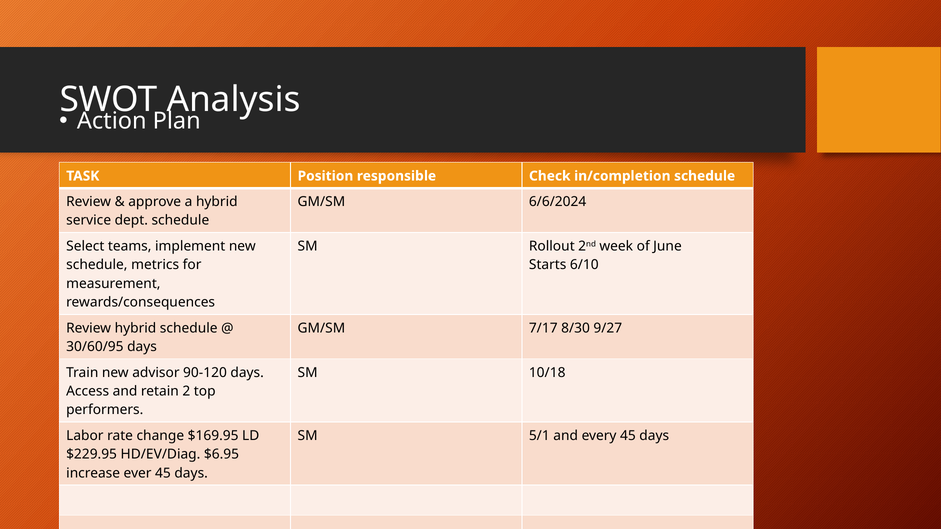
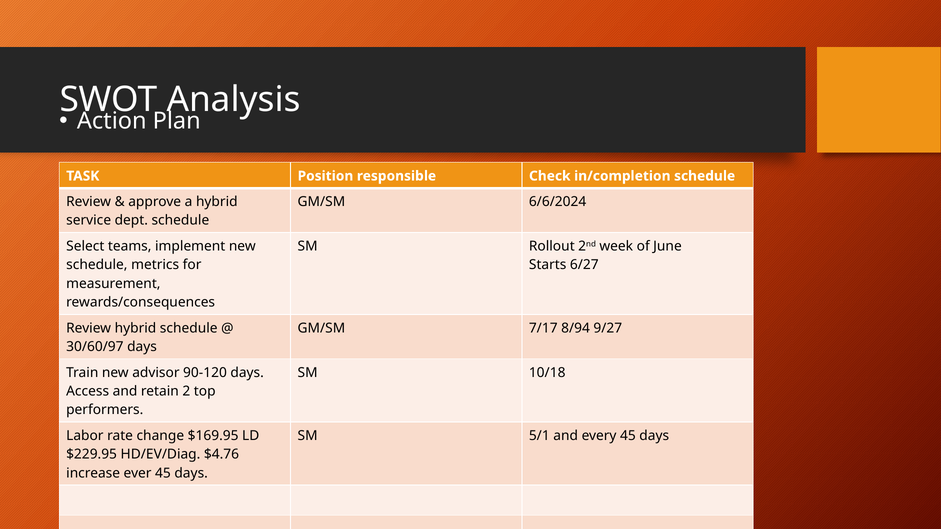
6/10: 6/10 -> 6/27
8/30: 8/30 -> 8/94
30/60/95: 30/60/95 -> 30/60/97
$6.95: $6.95 -> $4.76
